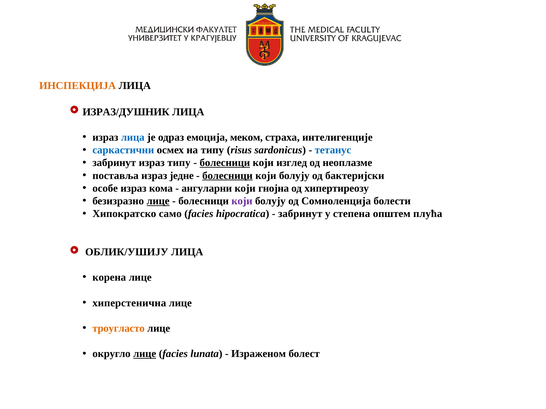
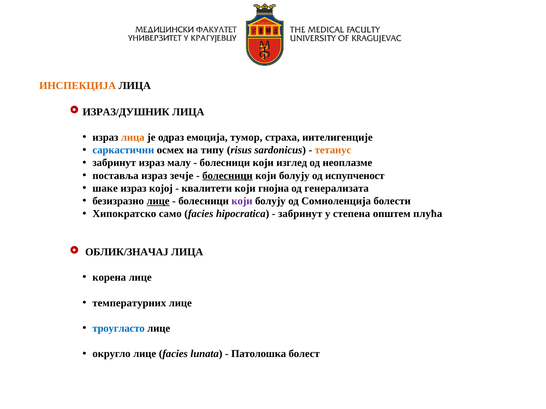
лица at (133, 138) colour: blue -> orange
меком: меком -> тумор
тетанус colour: blue -> orange
израз типу: типу -> малу
болесници at (225, 163) underline: present -> none
једне: једне -> зечје
бактеријски: бактеријски -> испупченост
особе: особе -> шаке
кома: кома -> којој
ангуларни: ангуларни -> квалитети
хипертиреозу: хипертиреозу -> генерализата
ОБЛИК/УШИЈУ: ОБЛИК/УШИЈУ -> ОБЛИК/ЗНАЧАЈ
хиперстенична: хиперстенична -> температурних
троугласто colour: orange -> blue
лице at (145, 354) underline: present -> none
Израженом: Израженом -> Патолошка
